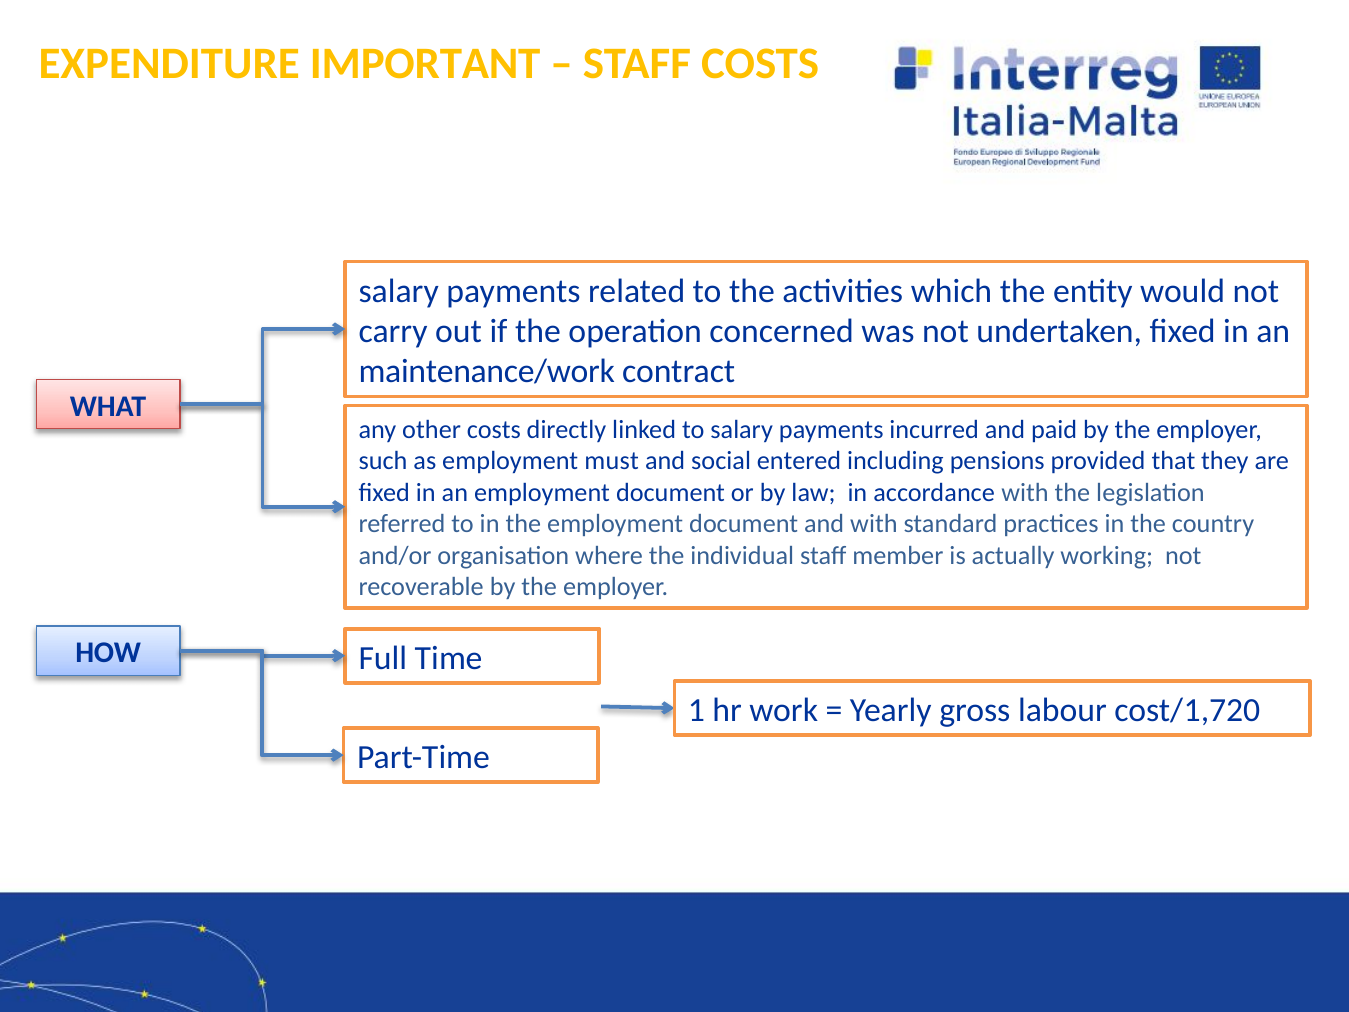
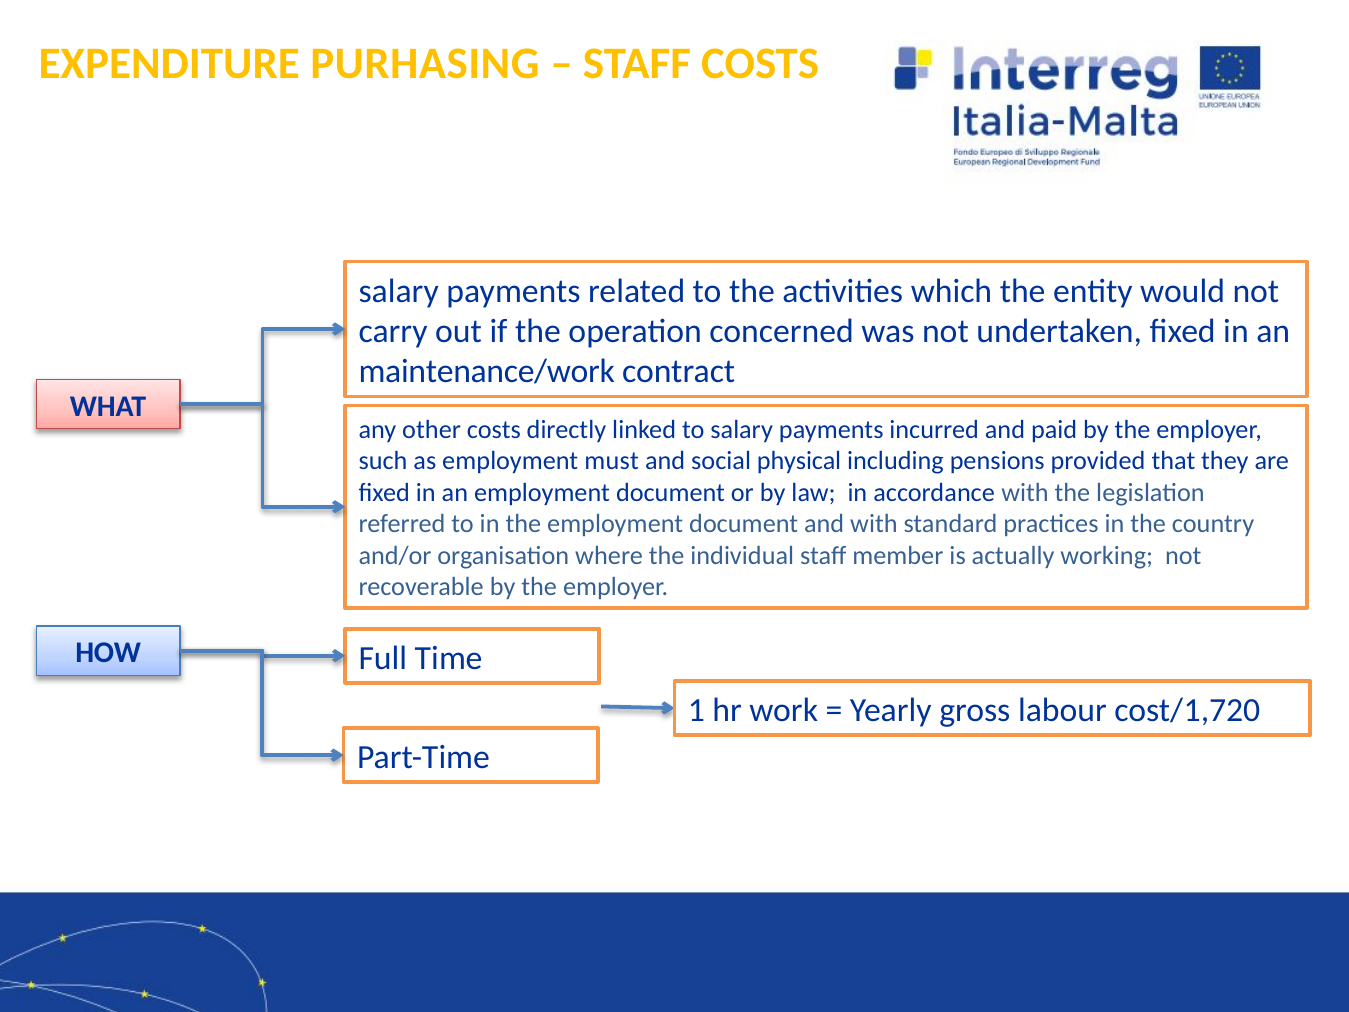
IMPORTANT: IMPORTANT -> PURHASING
entered: entered -> physical
